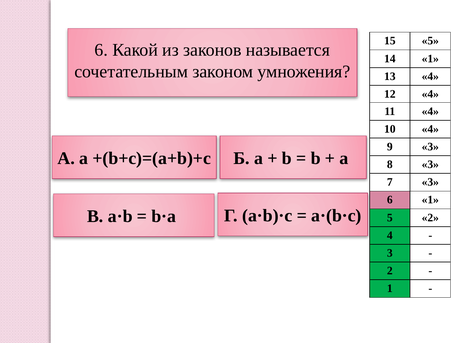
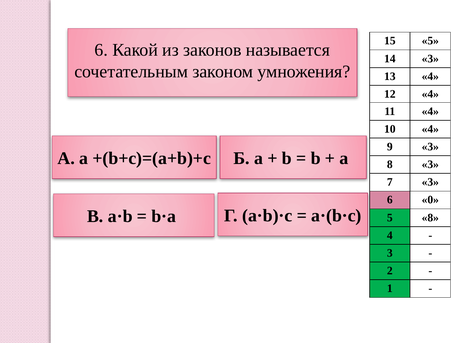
14 1: 1 -> 3
6 1: 1 -> 0
5 2: 2 -> 8
